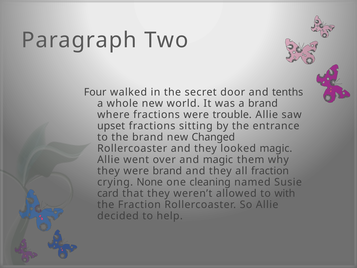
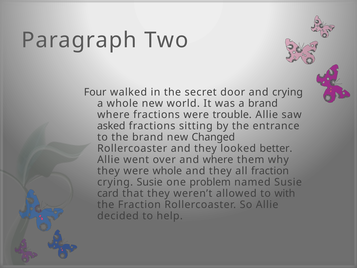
and tenths: tenths -> crying
upset: upset -> asked
looked magic: magic -> better
and magic: magic -> where
were brand: brand -> whole
crying None: None -> Susie
cleaning: cleaning -> problem
